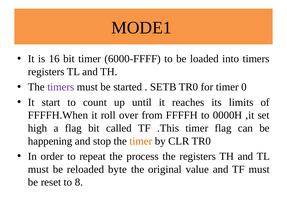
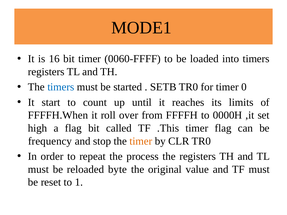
6000-FFFF: 6000-FFFF -> 0060-FFFF
timers at (61, 87) colour: purple -> blue
happening: happening -> frequency
8: 8 -> 1
